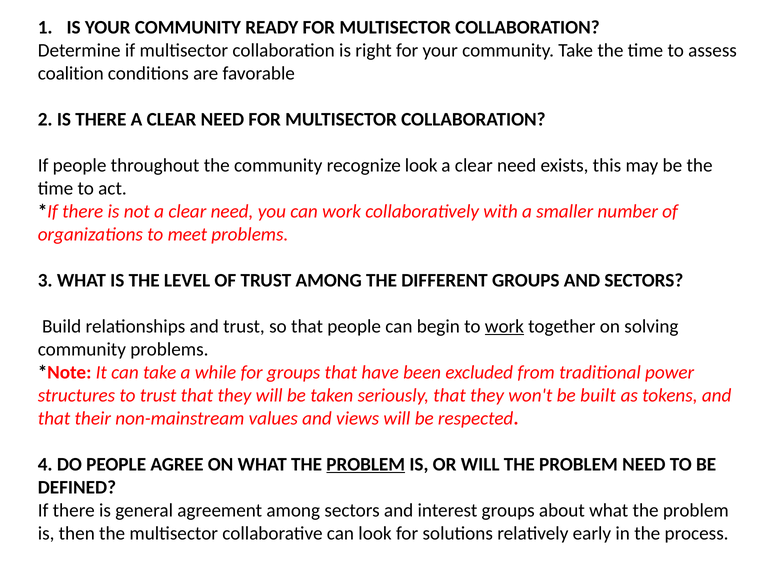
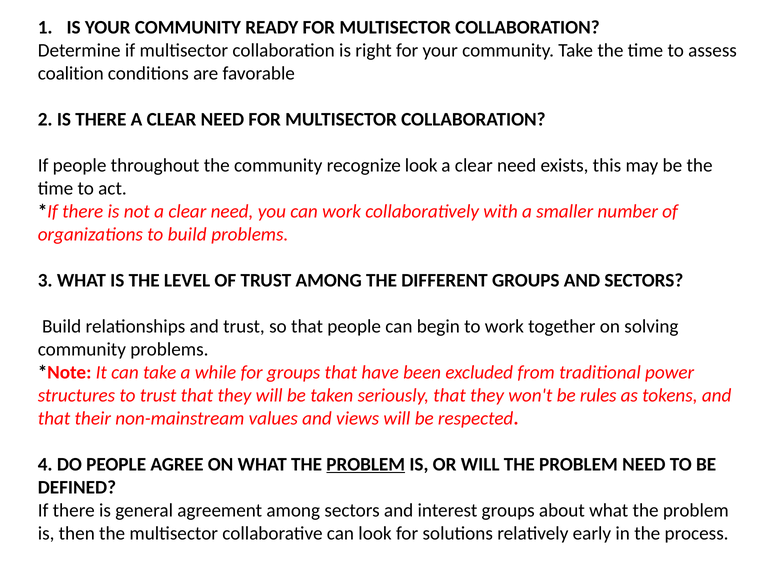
to meet: meet -> build
work at (504, 326) underline: present -> none
built: built -> rules
